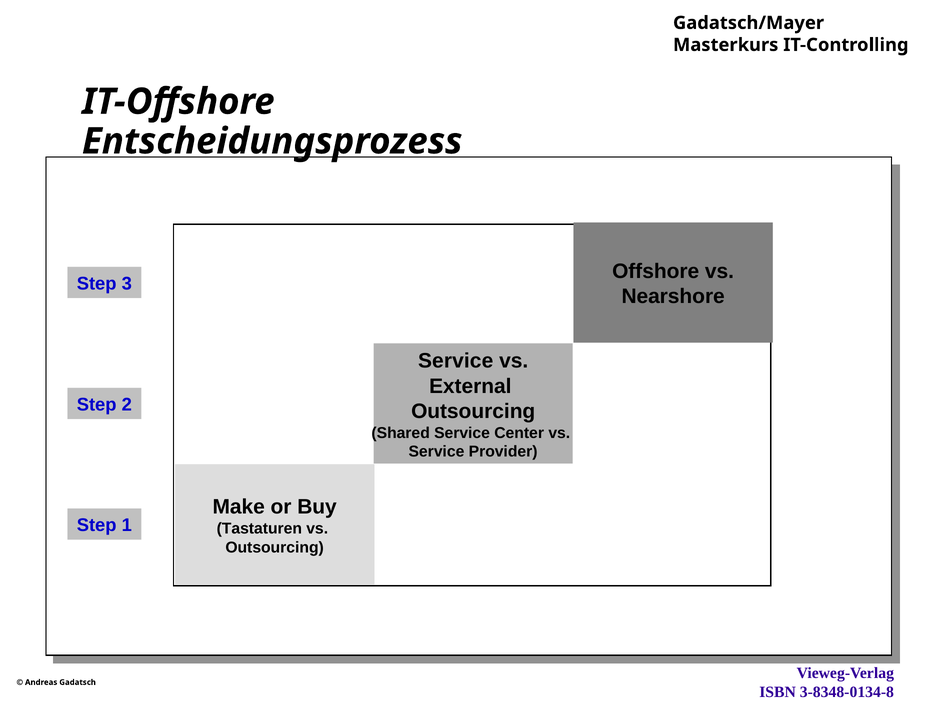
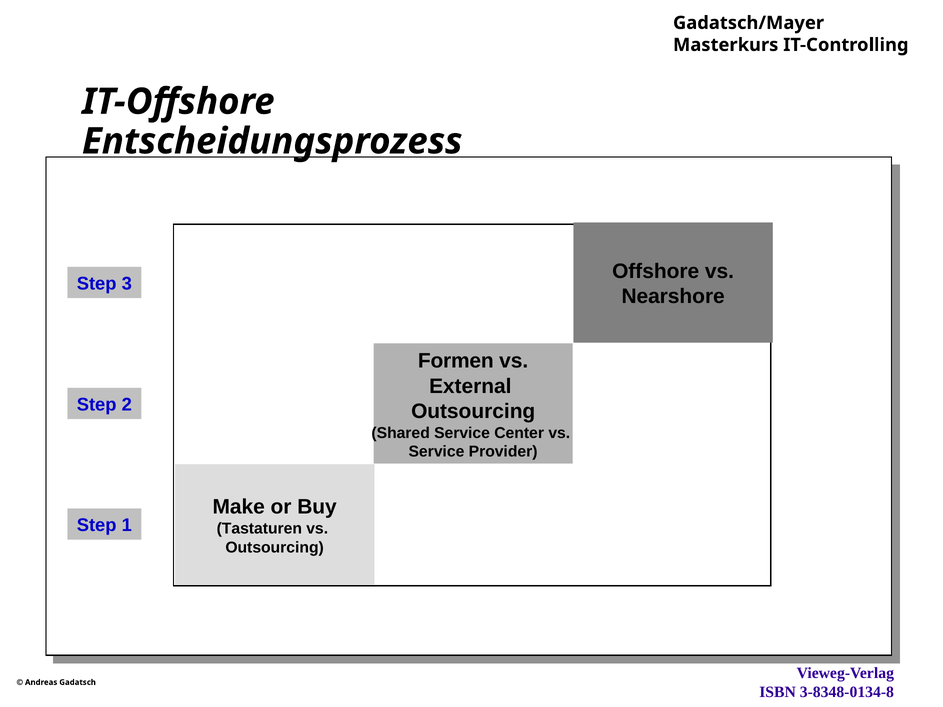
Service at (456, 361): Service -> Formen
